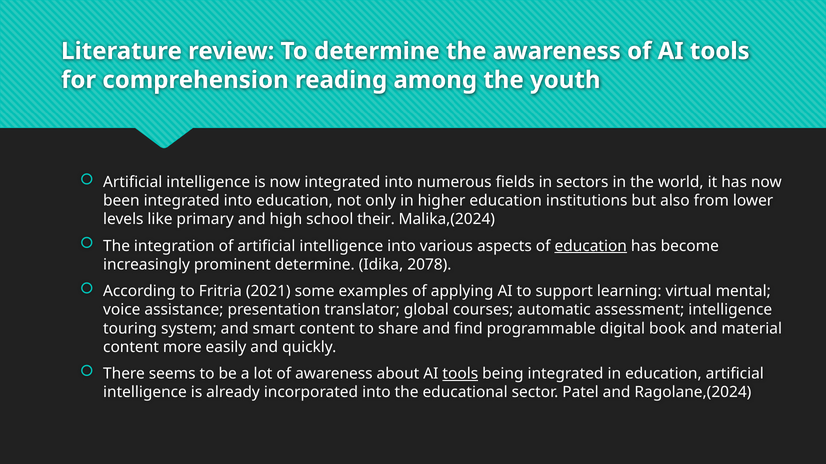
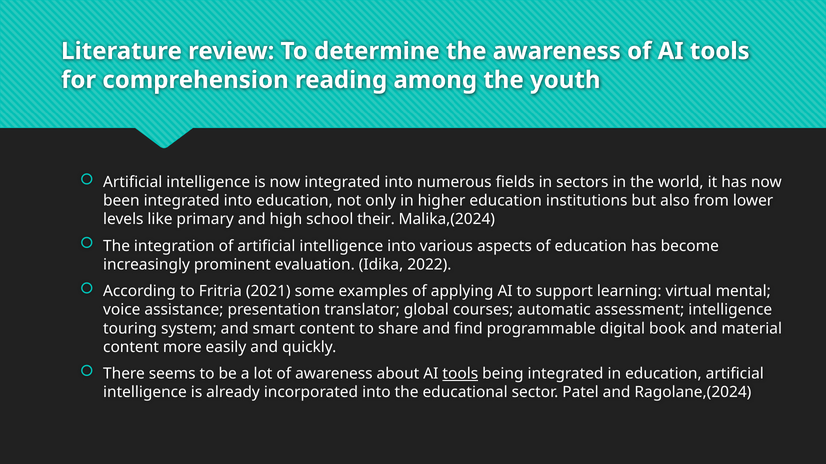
education at (591, 246) underline: present -> none
prominent determine: determine -> evaluation
2078: 2078 -> 2022
